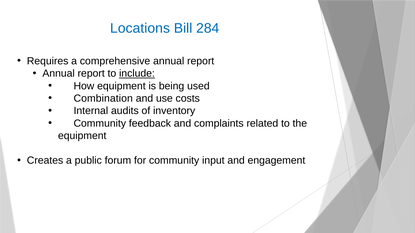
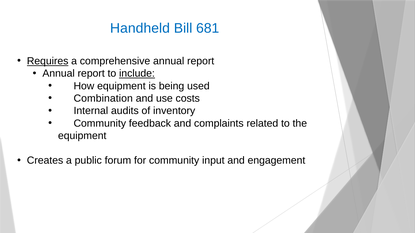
Locations: Locations -> Handheld
284: 284 -> 681
Requires underline: none -> present
